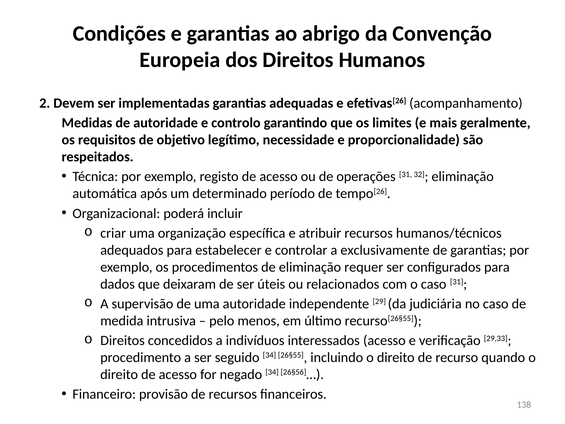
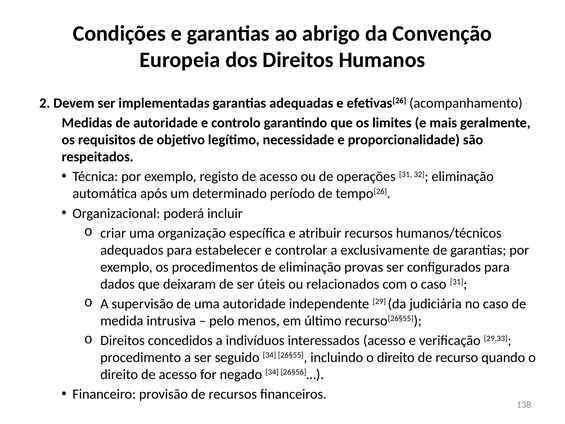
requer: requer -> provas
